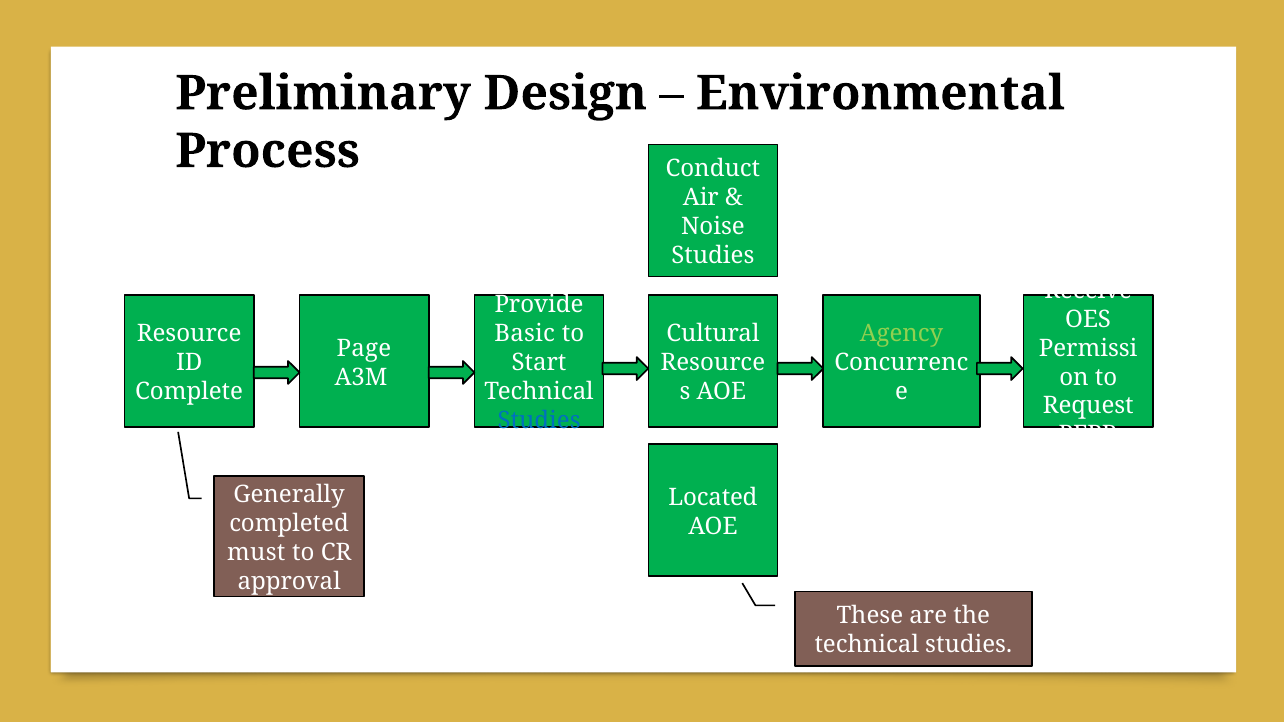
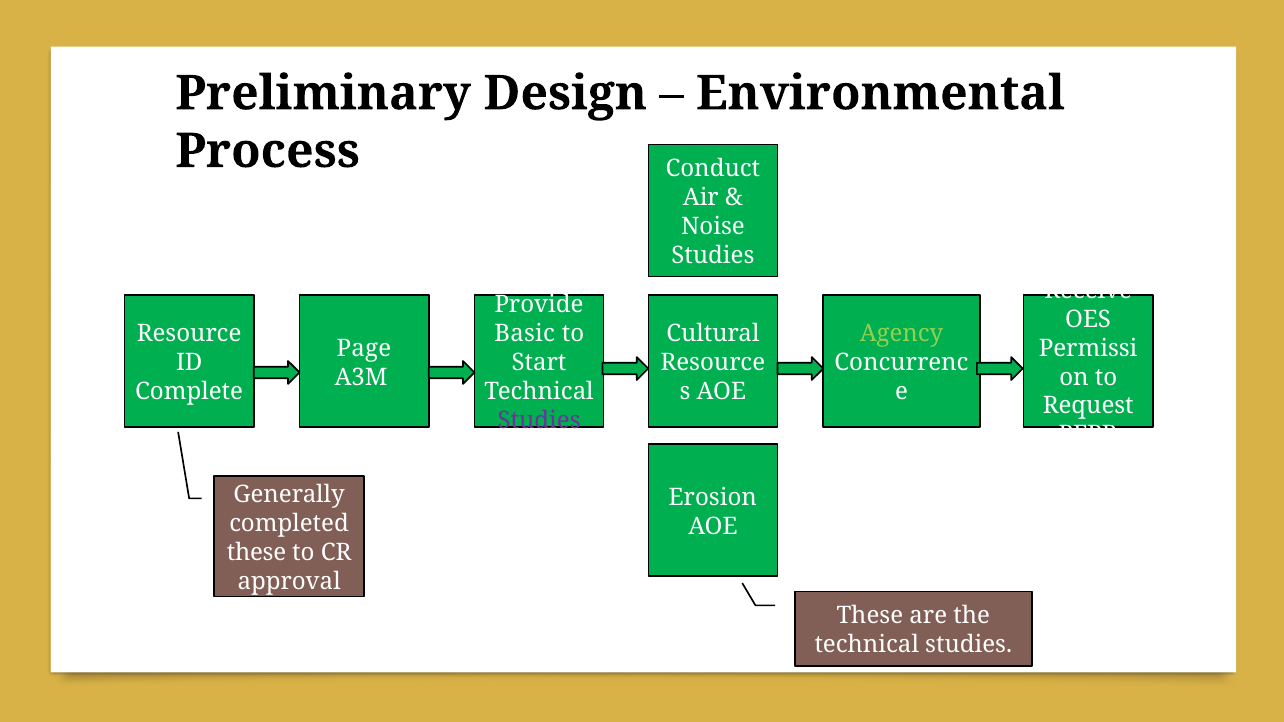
Studies at (539, 421) colour: blue -> purple
Located: Located -> Erosion
must at (256, 552): must -> these
